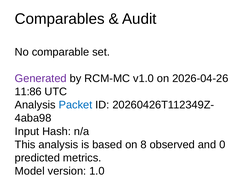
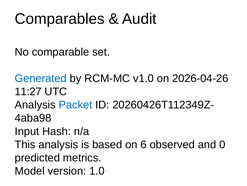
Generated colour: purple -> blue
11:86: 11:86 -> 11:27
8: 8 -> 6
